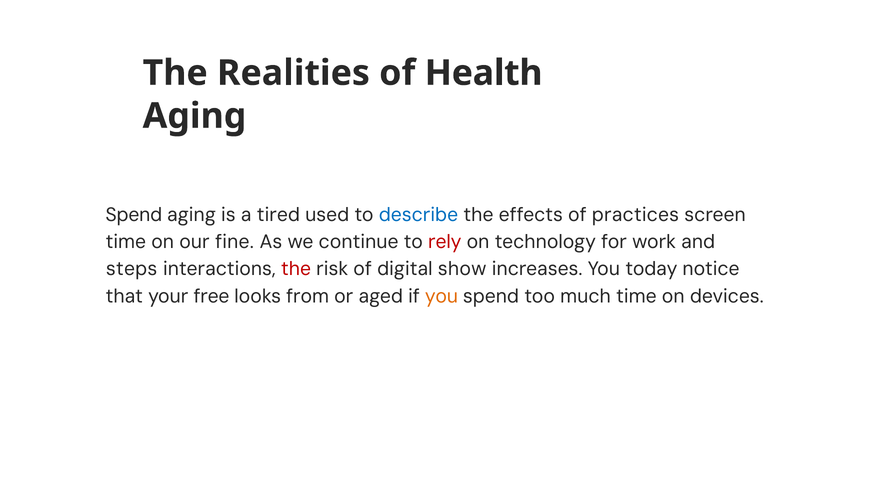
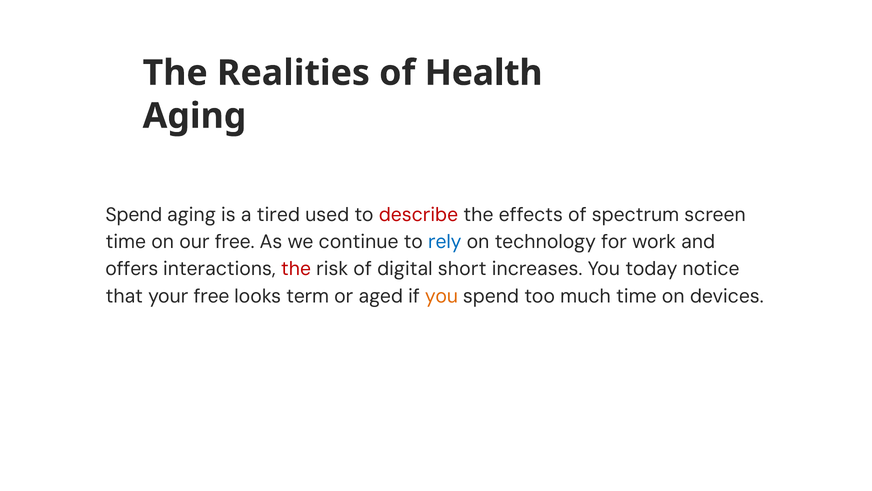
describe colour: blue -> red
practices: practices -> spectrum
our fine: fine -> free
rely colour: red -> blue
steps: steps -> offers
show: show -> short
from: from -> term
